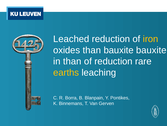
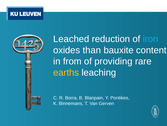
iron colour: yellow -> light blue
bauxite bauxite: bauxite -> content
in than: than -> from
of reduction: reduction -> providing
